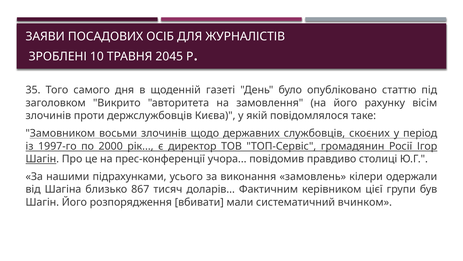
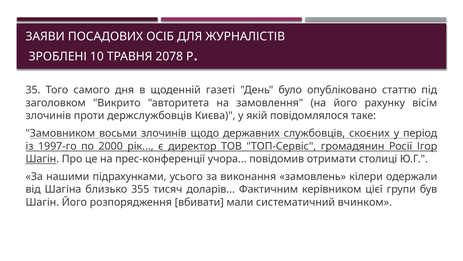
2045: 2045 -> 2078
правдиво: правдиво -> отримати
867: 867 -> 355
